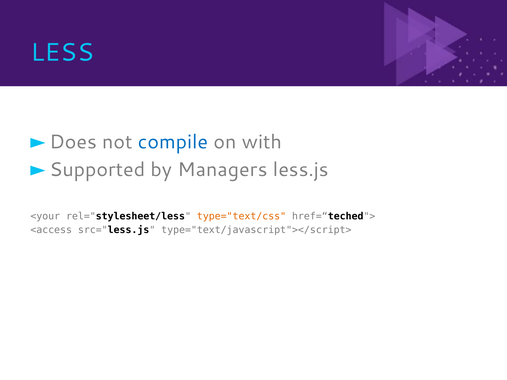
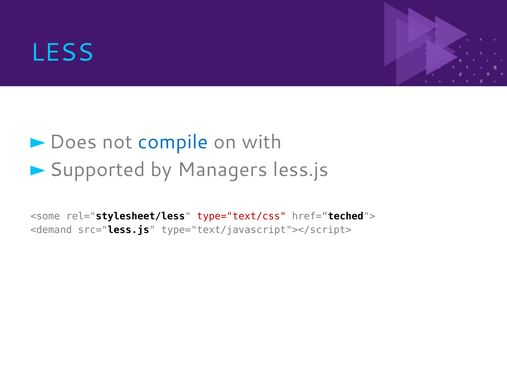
<your: <your -> <some
type="text/css colour: orange -> red
<access: <access -> <demand
